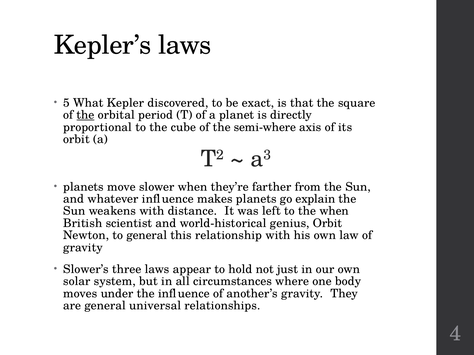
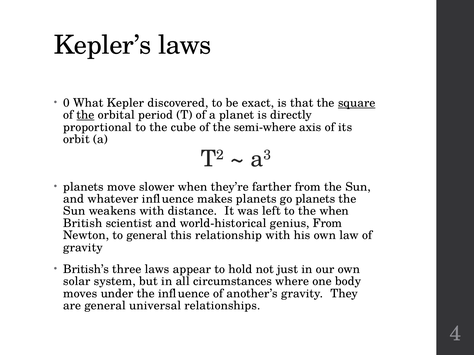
5: 5 -> 0
square underline: none -> present
go explain: explain -> planets
genius Orbit: Orbit -> From
Slower’s: Slower’s -> British’s
